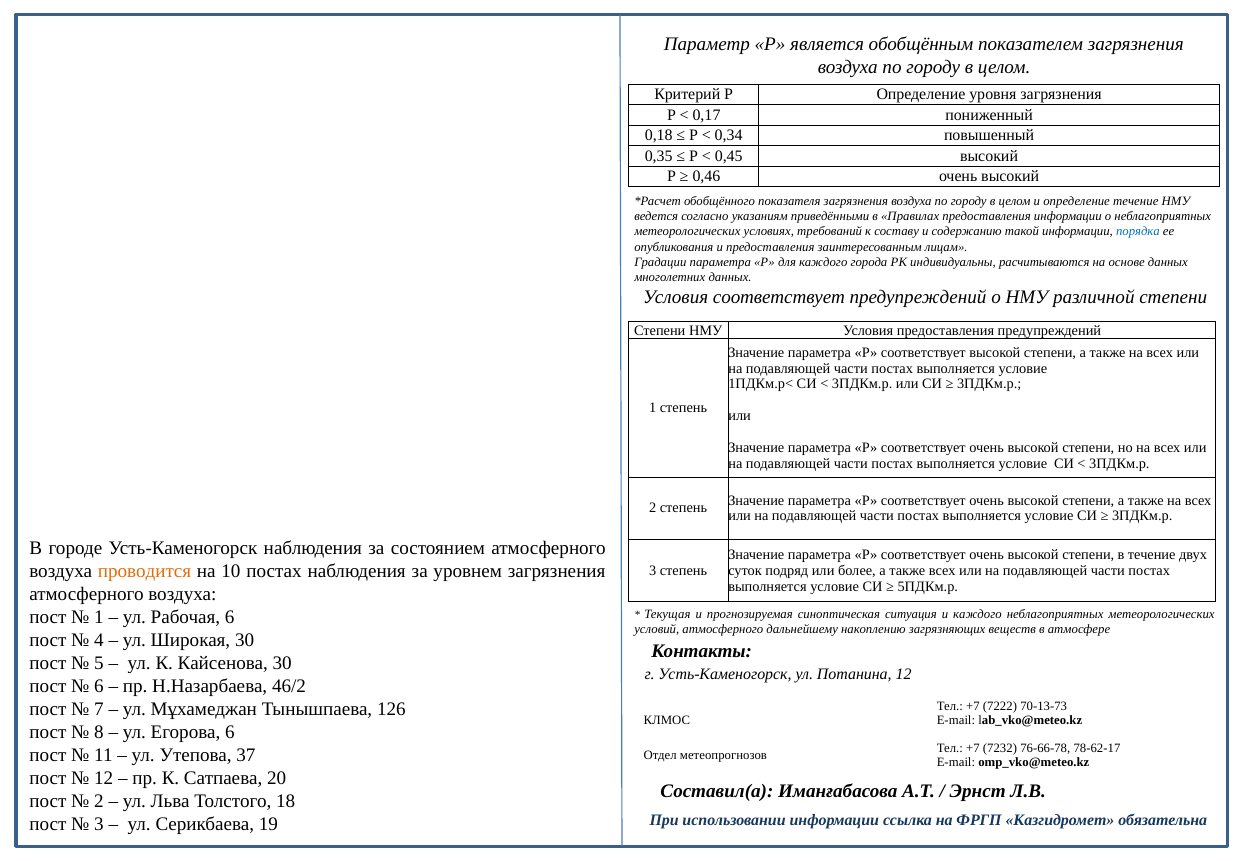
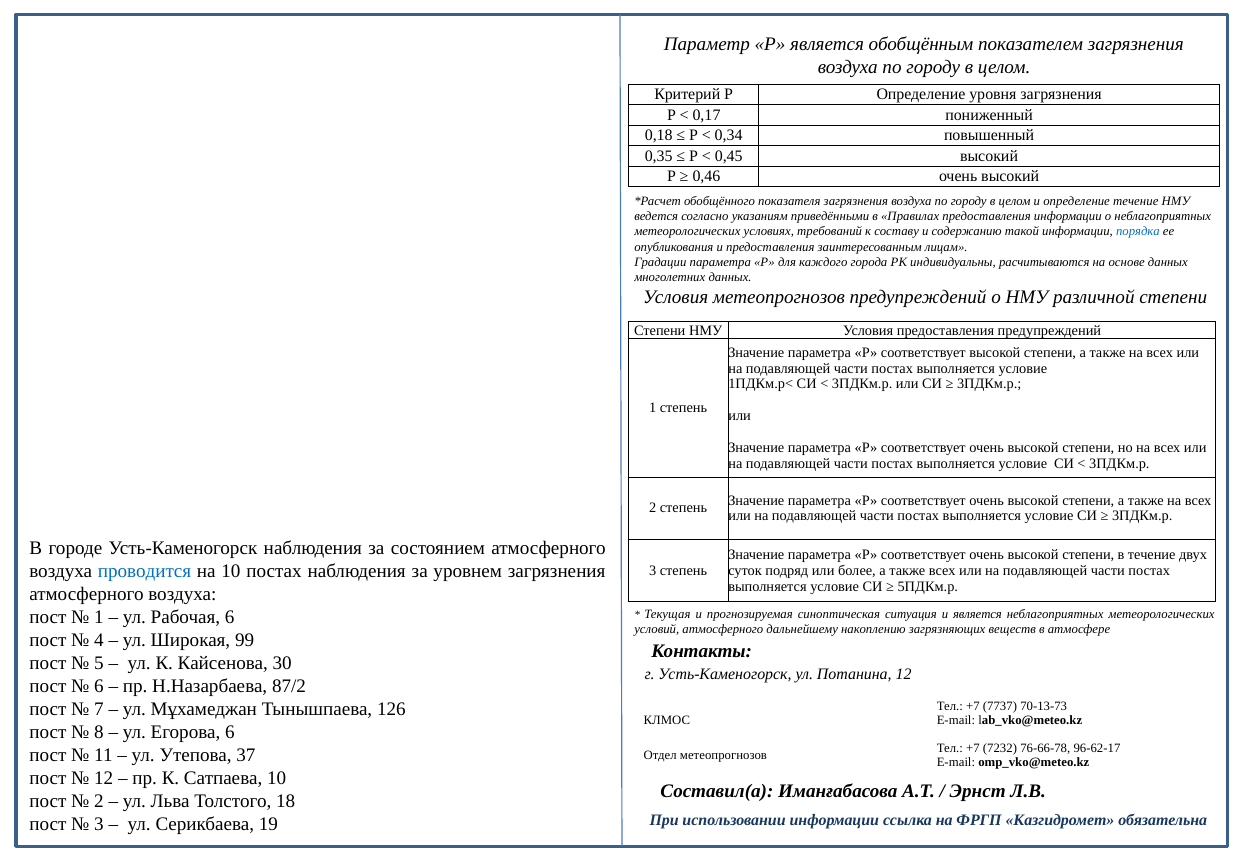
Условия соответствует: соответствует -> метеопрогнозов
проводится colour: orange -> blue
и каждого: каждого -> является
Широкая 30: 30 -> 99
46/2: 46/2 -> 87/2
7222: 7222 -> 7737
78-62-17: 78-62-17 -> 96-62-17
Сатпаева 20: 20 -> 10
